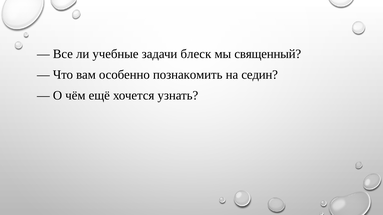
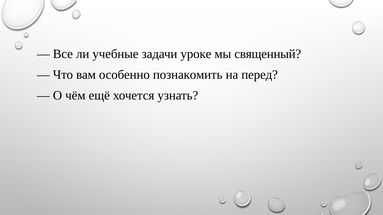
блеск: блеск -> уроке
седин: седин -> перед
